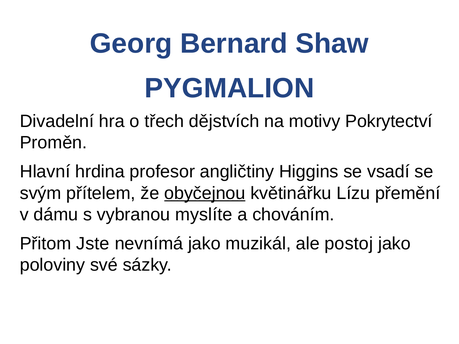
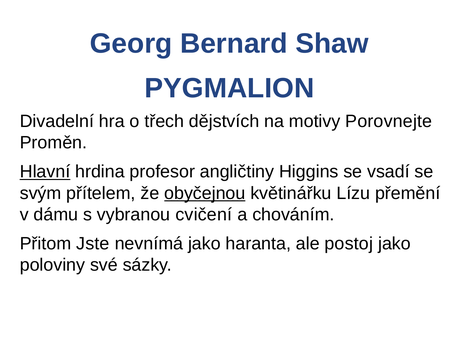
Pokrytectví: Pokrytectví -> Porovnejte
Hlavní underline: none -> present
myslíte: myslíte -> cvičení
muzikál: muzikál -> haranta
